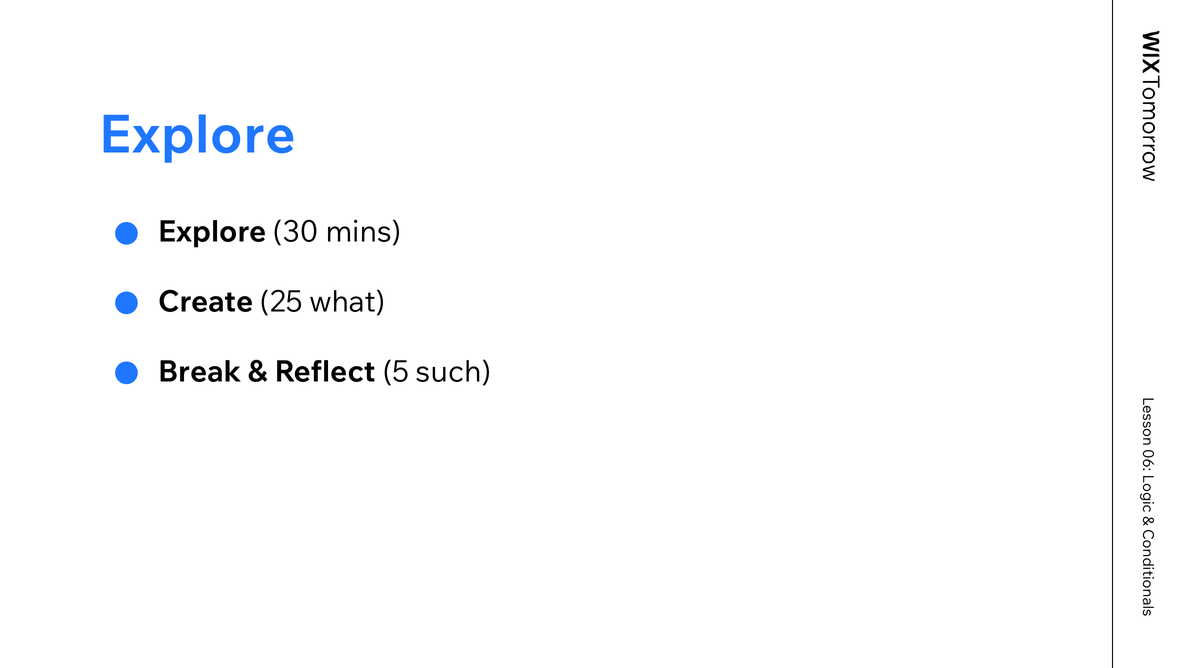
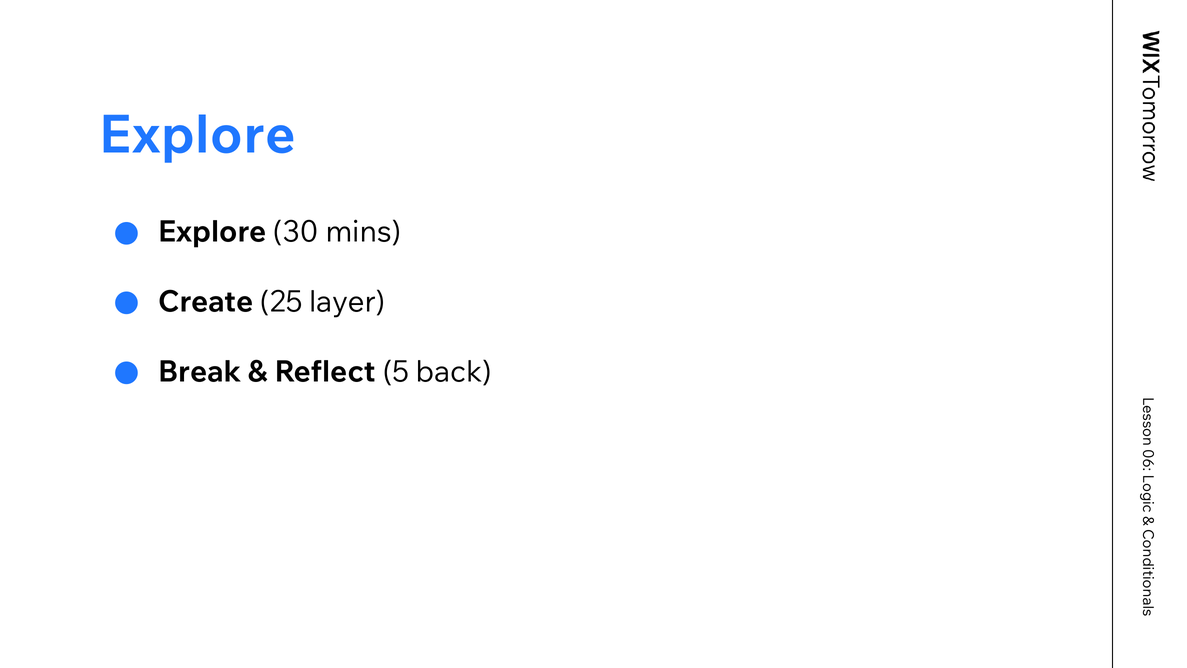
what: what -> layer
such: such -> back
